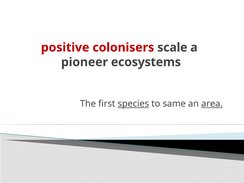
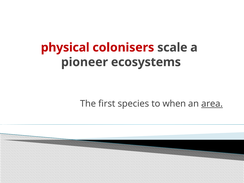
positive: positive -> physical
species underline: present -> none
same: same -> when
